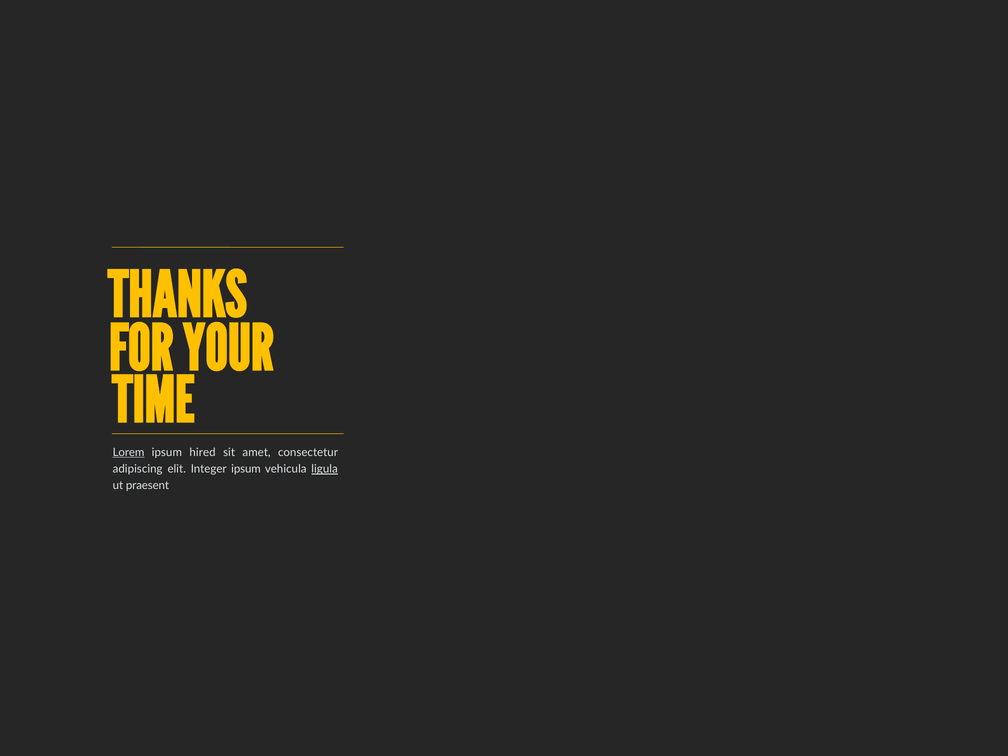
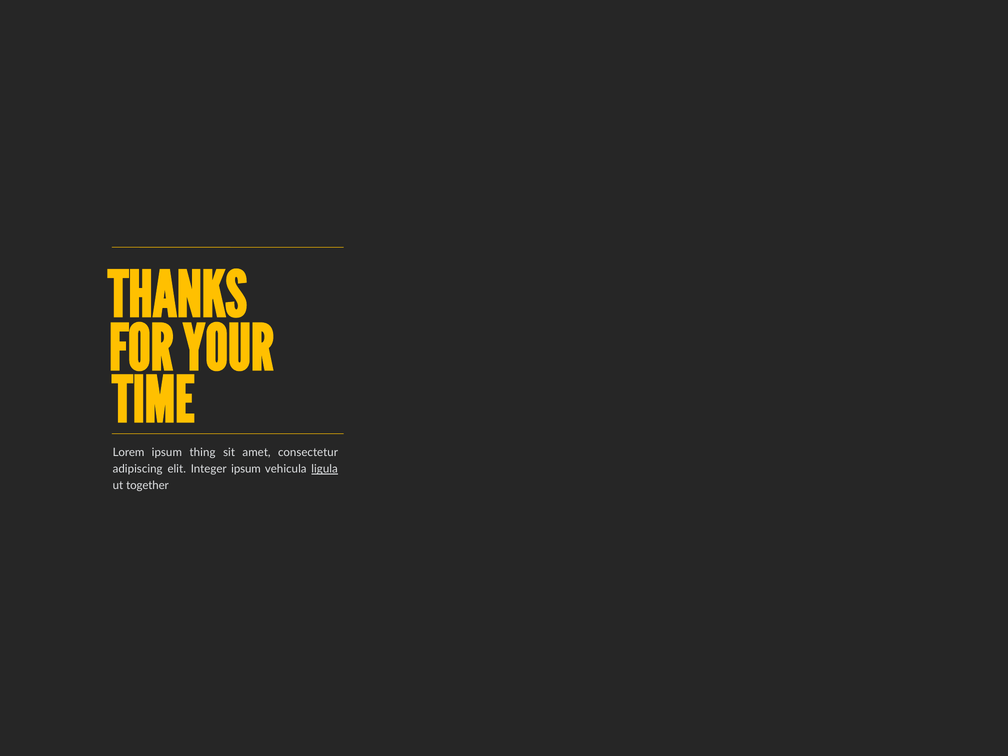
Lorem underline: present -> none
hired: hired -> thing
praesent: praesent -> together
